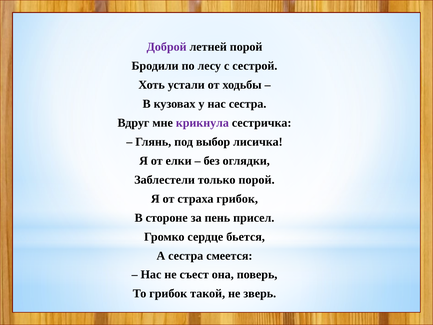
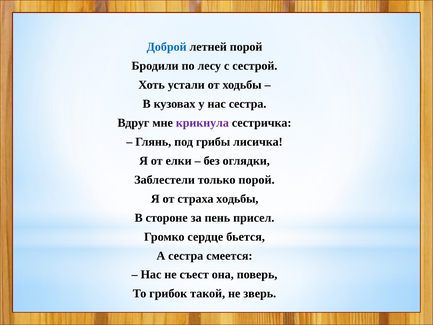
Доброй colour: purple -> blue
выбор: выбор -> грибы
страха грибок: грибок -> ходьбы
